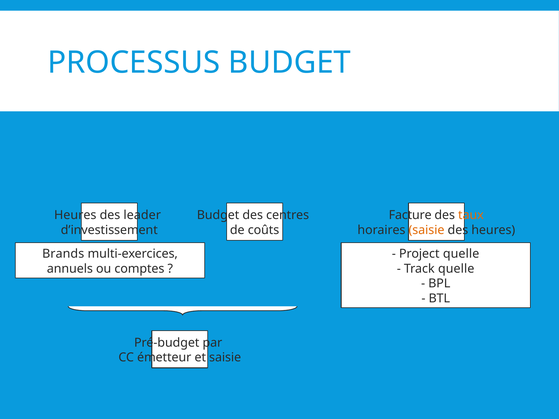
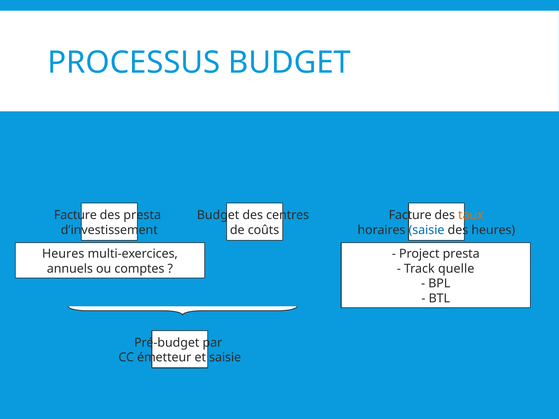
Heures at (75, 215): Heures -> Facture
des leader: leader -> presta
saisie at (427, 230) colour: orange -> blue
Brands at (63, 254): Brands -> Heures
Project quelle: quelle -> presta
